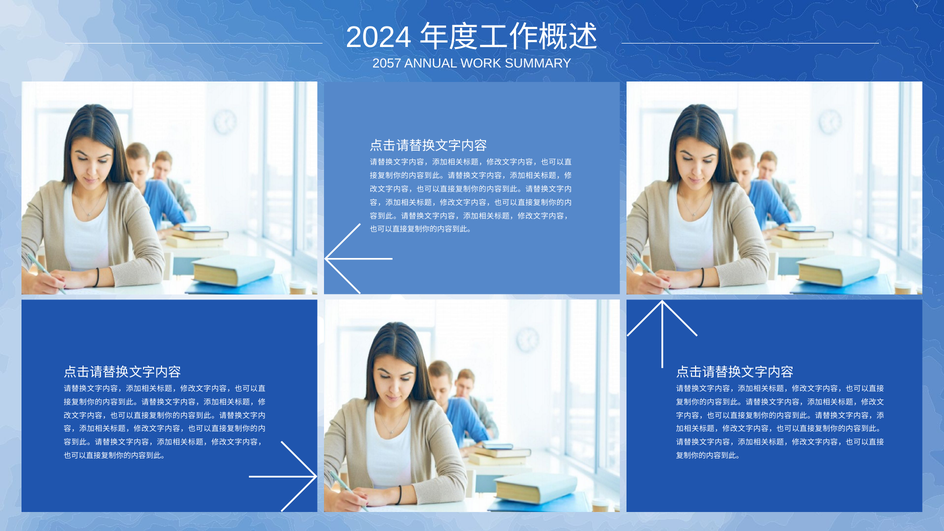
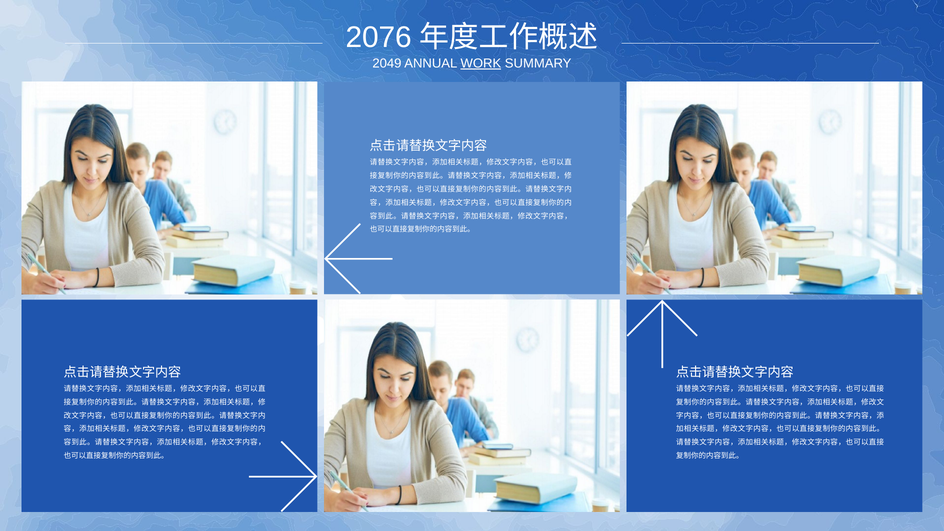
2024: 2024 -> 2076
2057: 2057 -> 2049
WORK underline: none -> present
